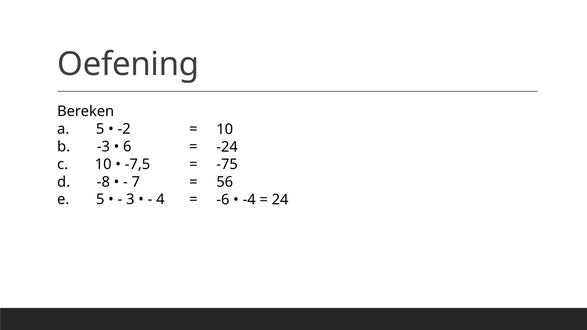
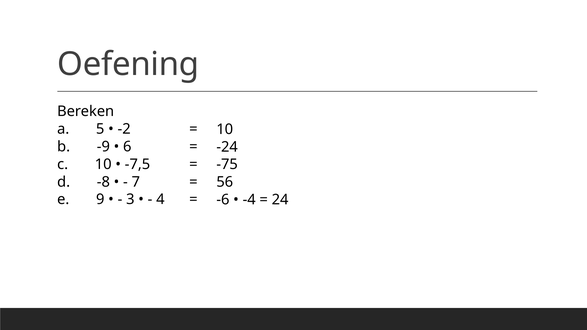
-3: -3 -> -9
e 5: 5 -> 9
